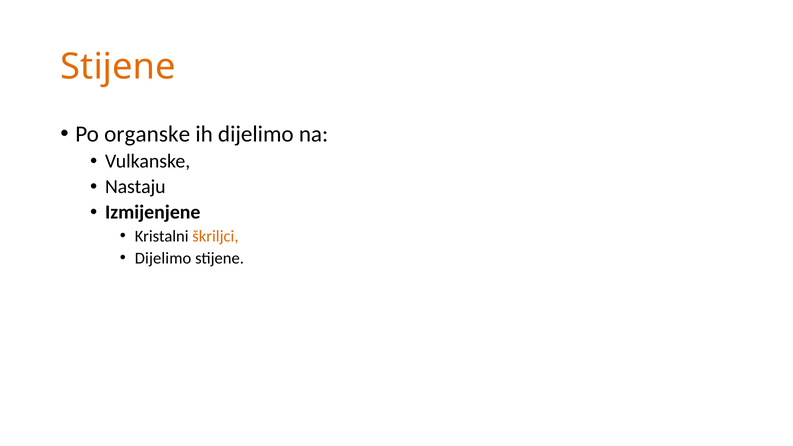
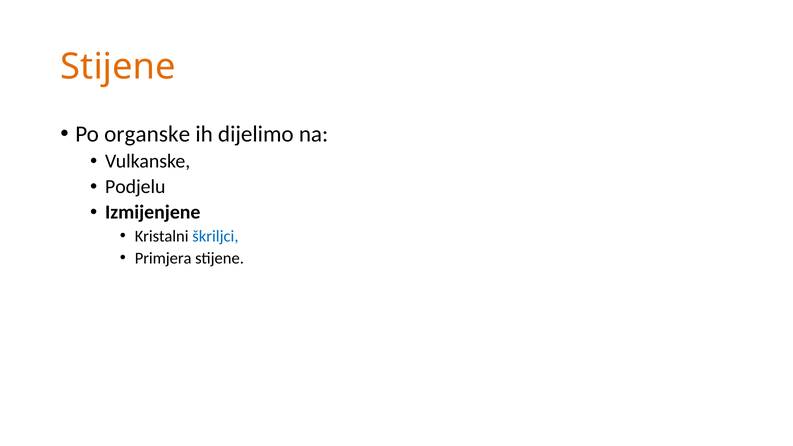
Nastaju: Nastaju -> Podjelu
škriljci colour: orange -> blue
Dijelimo at (163, 258): Dijelimo -> Primjera
